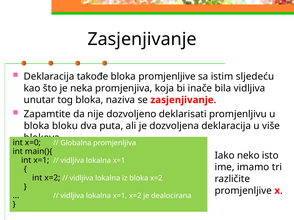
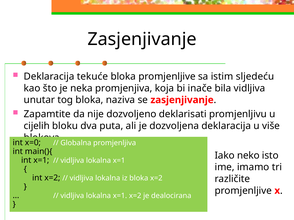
takođe: takođe -> tekuće
bloka at (37, 126): bloka -> cijelih
